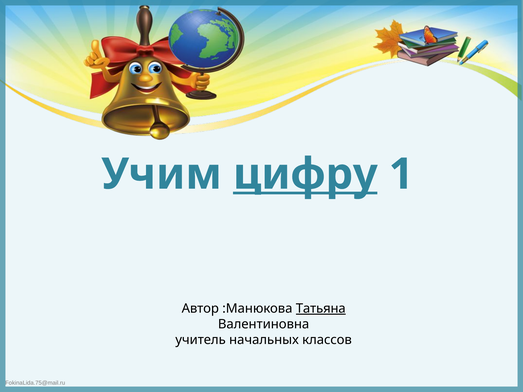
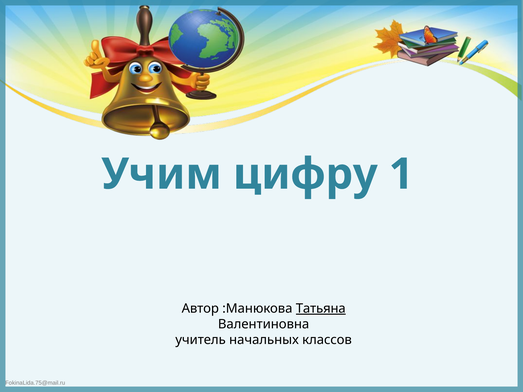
цифру underline: present -> none
